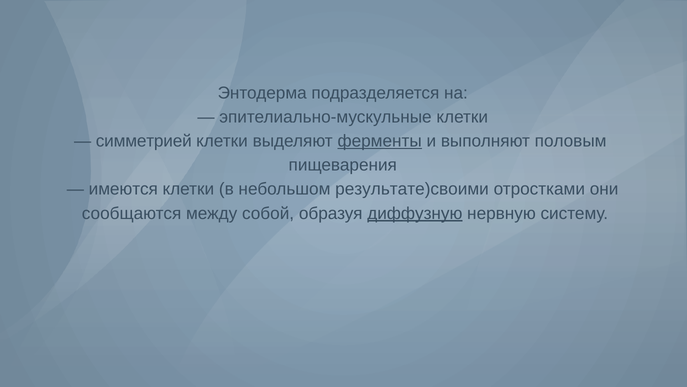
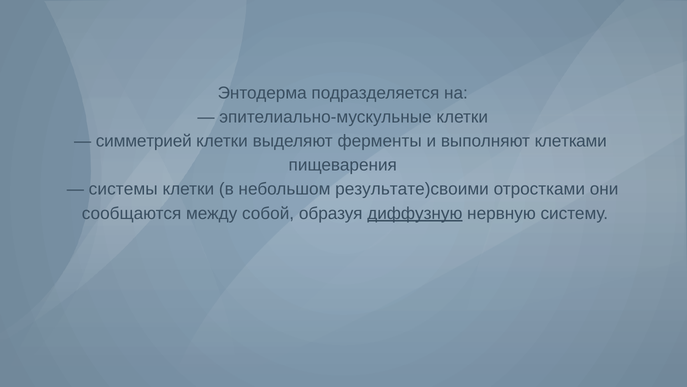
ферменты underline: present -> none
половым: половым -> клетками
имеются: имеются -> системы
